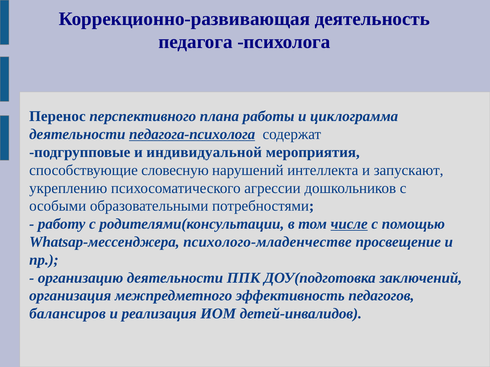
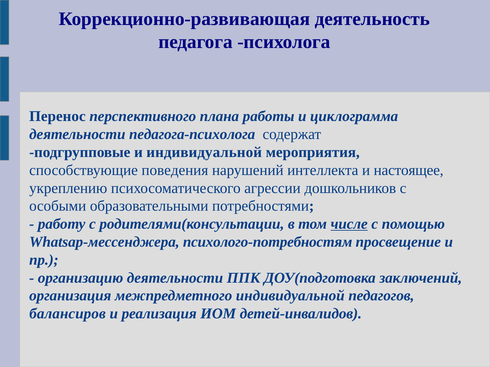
педагога-психолога underline: present -> none
словесную: словесную -> поведения
запускают: запускают -> настоящее
психолого-младенчестве: психолого-младенчестве -> психолого-потребностям
межпредметного эффективность: эффективность -> индивидуальной
